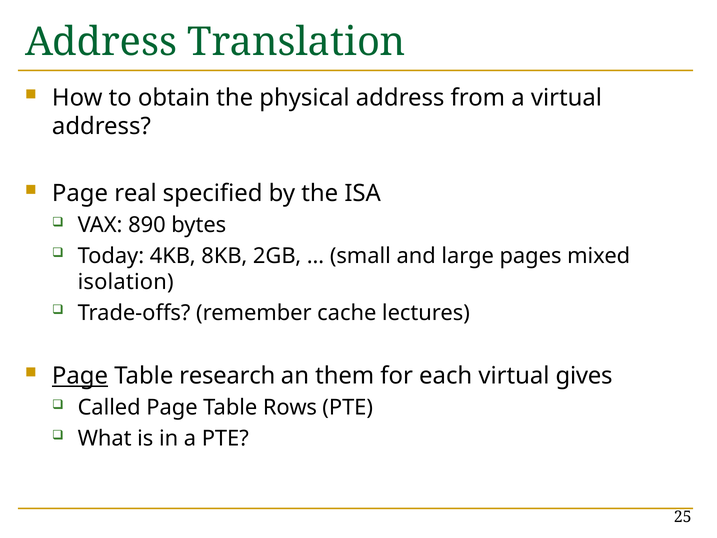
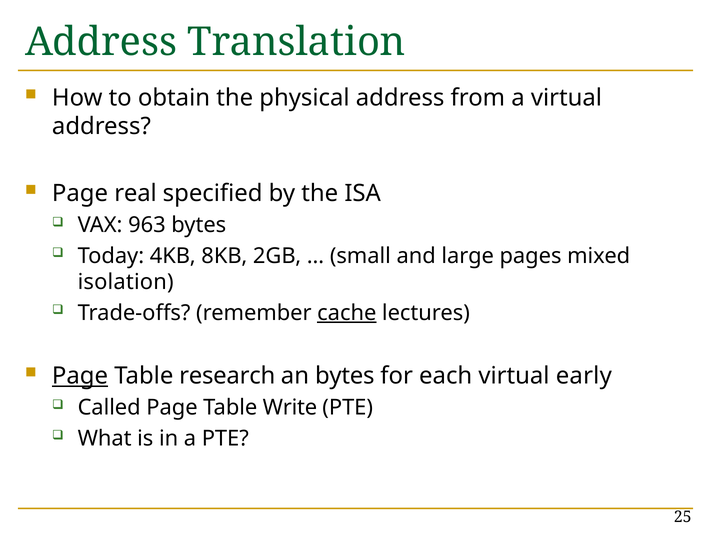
890: 890 -> 963
cache underline: none -> present
an them: them -> bytes
gives: gives -> early
Rows: Rows -> Write
